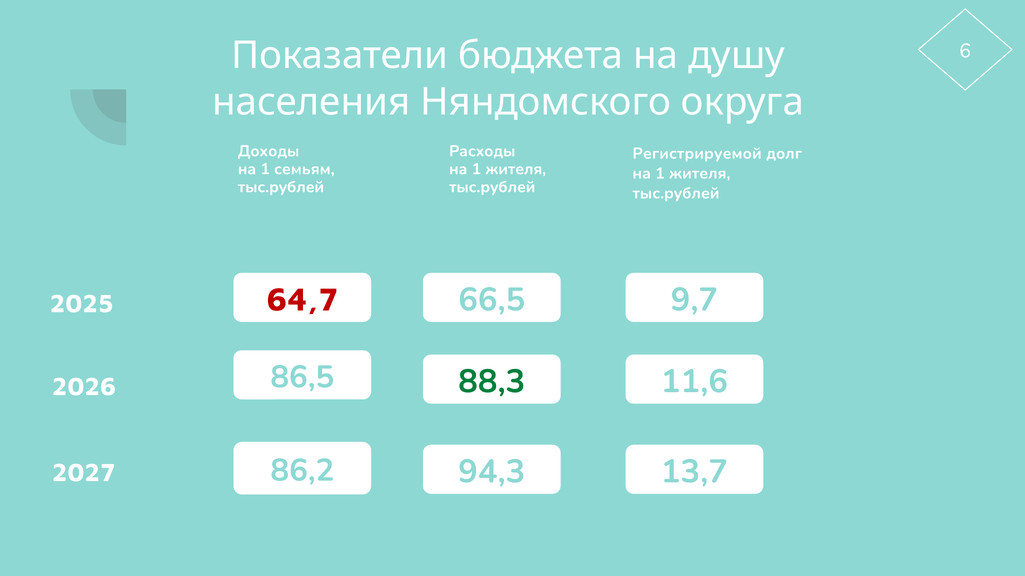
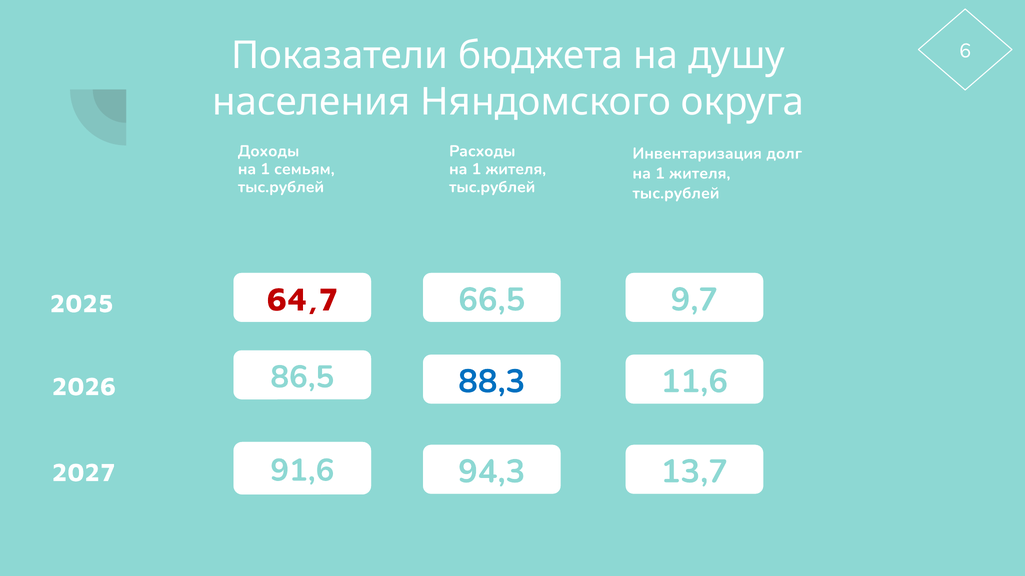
Регистрируемой: Регистрируемой -> Инвентаризация
88,3 colour: green -> blue
86,2: 86,2 -> 91,6
